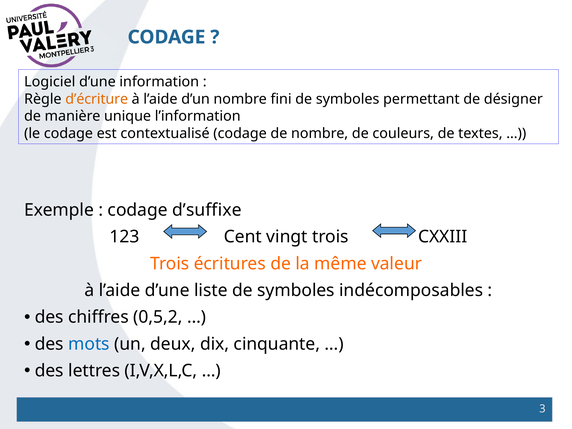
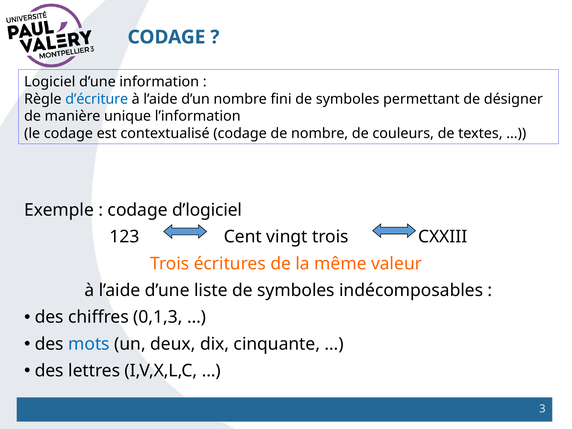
d’écriture colour: orange -> blue
d’suffixe: d’suffixe -> d’logiciel
0,5,2: 0,5,2 -> 0,1,3
